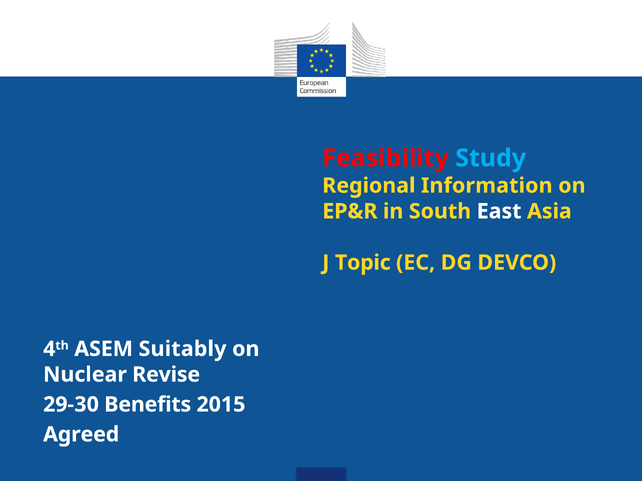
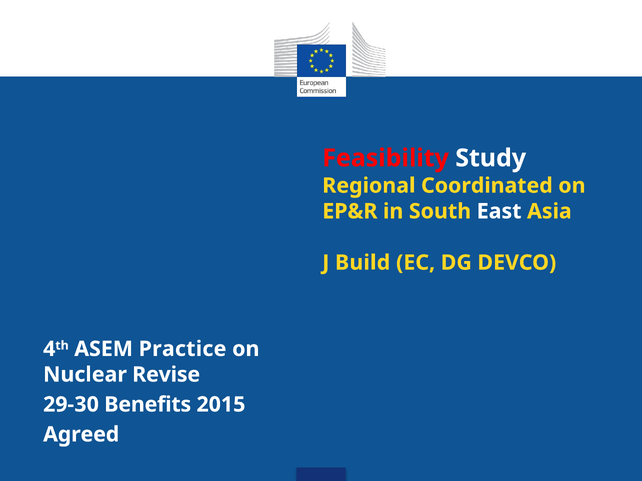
Study colour: light blue -> white
Information: Information -> Coordinated
Topic: Topic -> Build
Suitably: Suitably -> Practice
